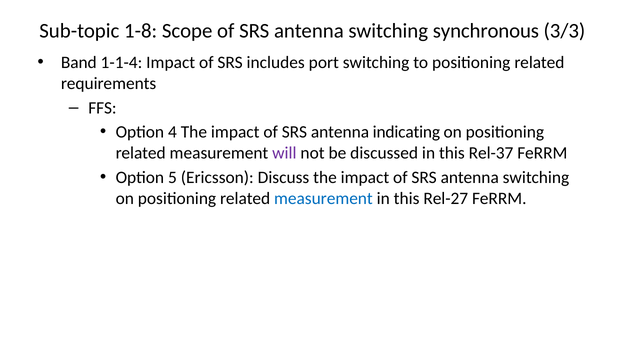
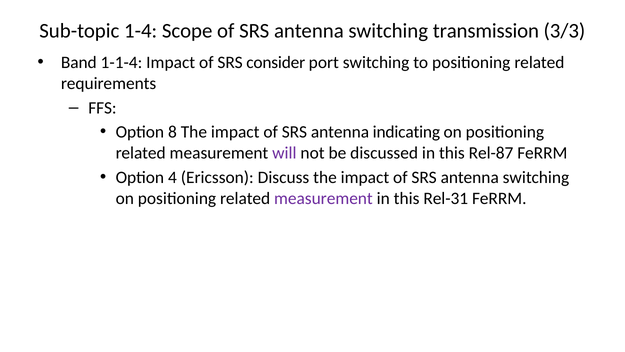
1-8: 1-8 -> 1-4
synchronous: synchronous -> transmission
includes: includes -> consider
4: 4 -> 8
Rel-37: Rel-37 -> Rel-87
5: 5 -> 4
measurement at (323, 198) colour: blue -> purple
Rel-27: Rel-27 -> Rel-31
